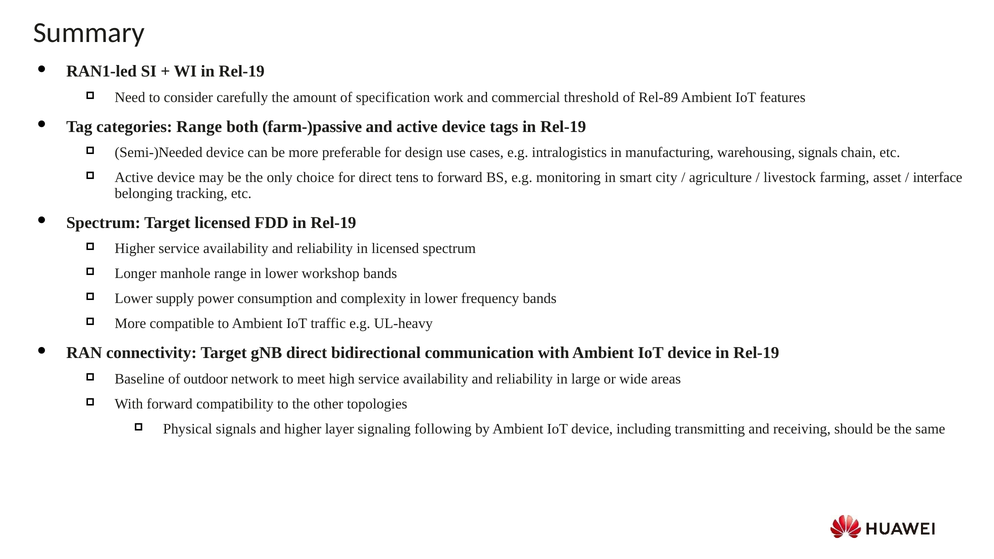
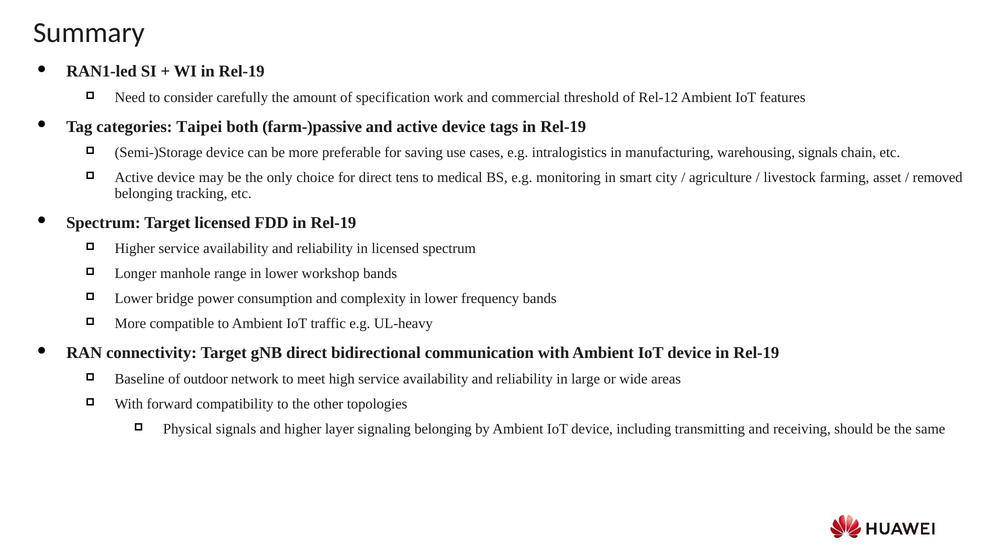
Rel-89: Rel-89 -> Rel-12
categories Range: Range -> Taipei
Semi-)Needed: Semi-)Needed -> Semi-)Storage
design: design -> saving
to forward: forward -> medical
interface: interface -> removed
supply: supply -> bridge
signaling following: following -> belonging
